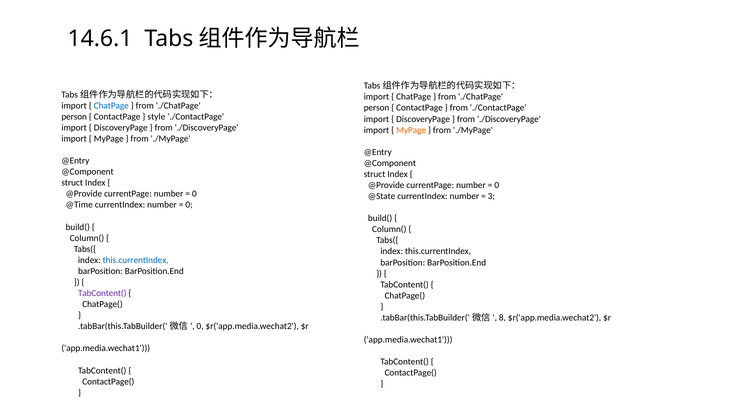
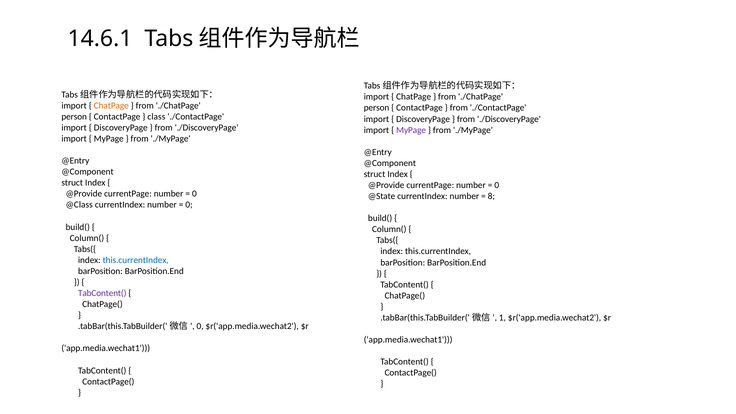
ChatPage at (111, 106) colour: blue -> orange
style: style -> class
MyPage at (411, 130) colour: orange -> purple
3: 3 -> 8
@Time: @Time -> @Class
8: 8 -> 1
